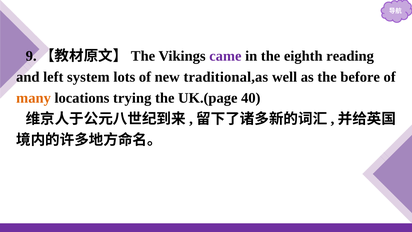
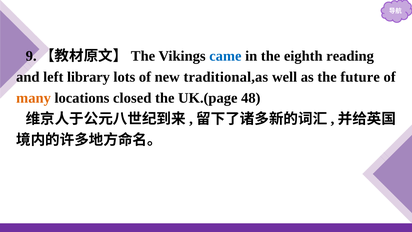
came colour: purple -> blue
system: system -> library
before: before -> future
trying: trying -> closed
40: 40 -> 48
